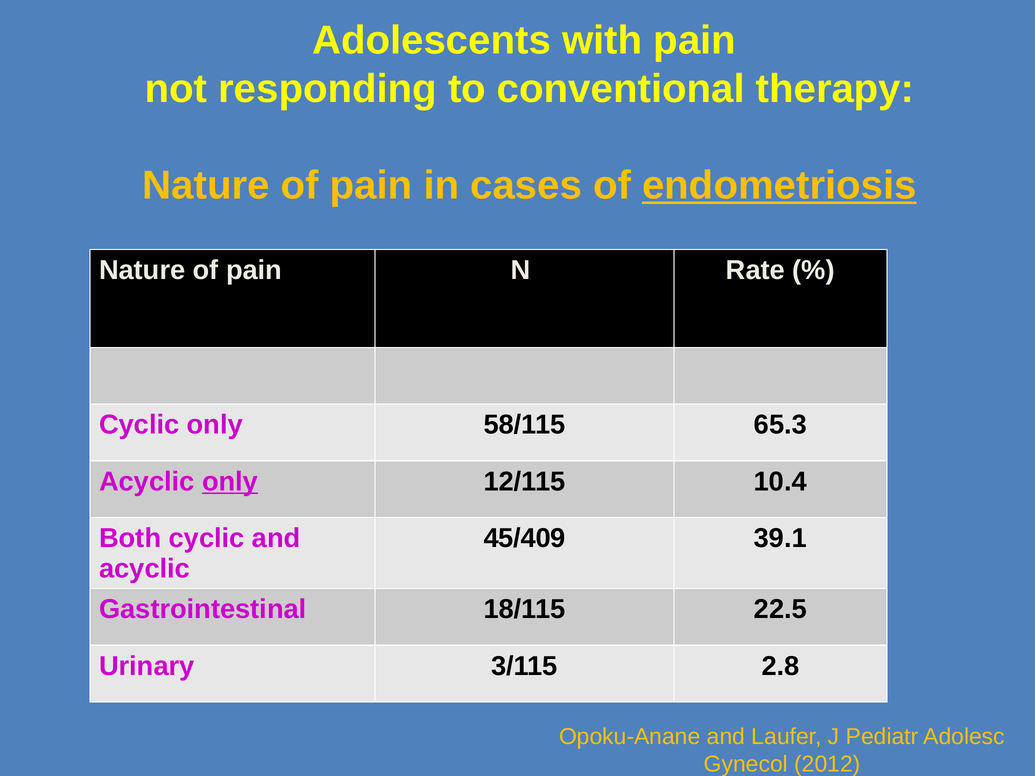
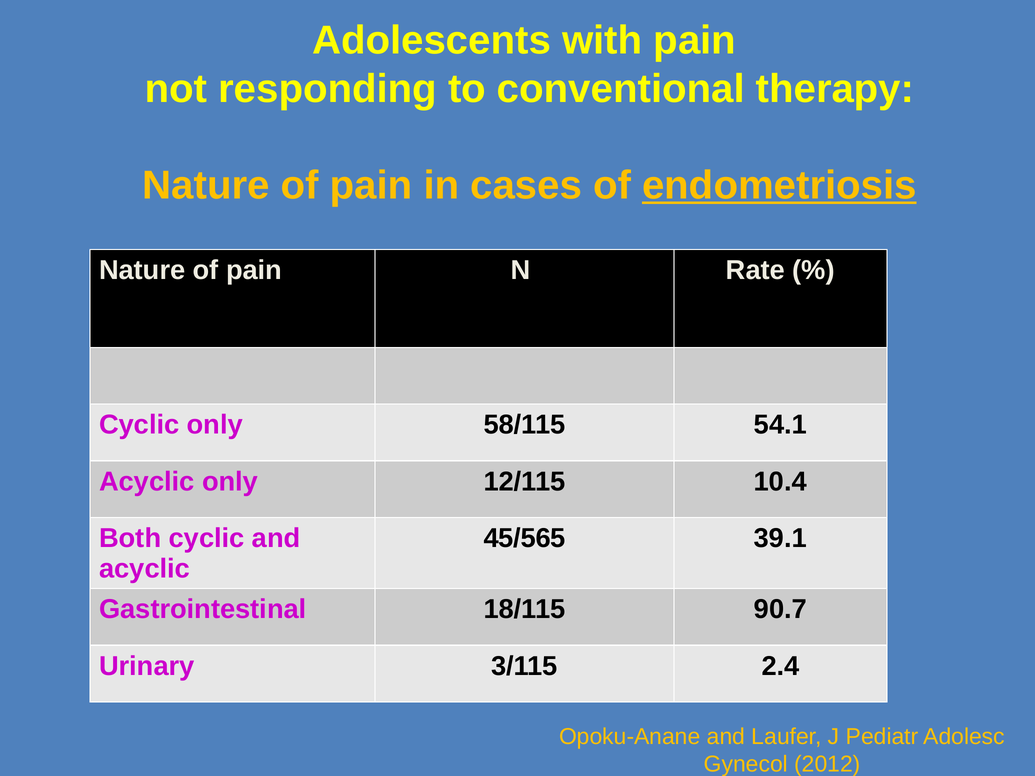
65.3: 65.3 -> 54.1
only at (230, 482) underline: present -> none
45/409: 45/409 -> 45/565
22.5: 22.5 -> 90.7
2.8: 2.8 -> 2.4
